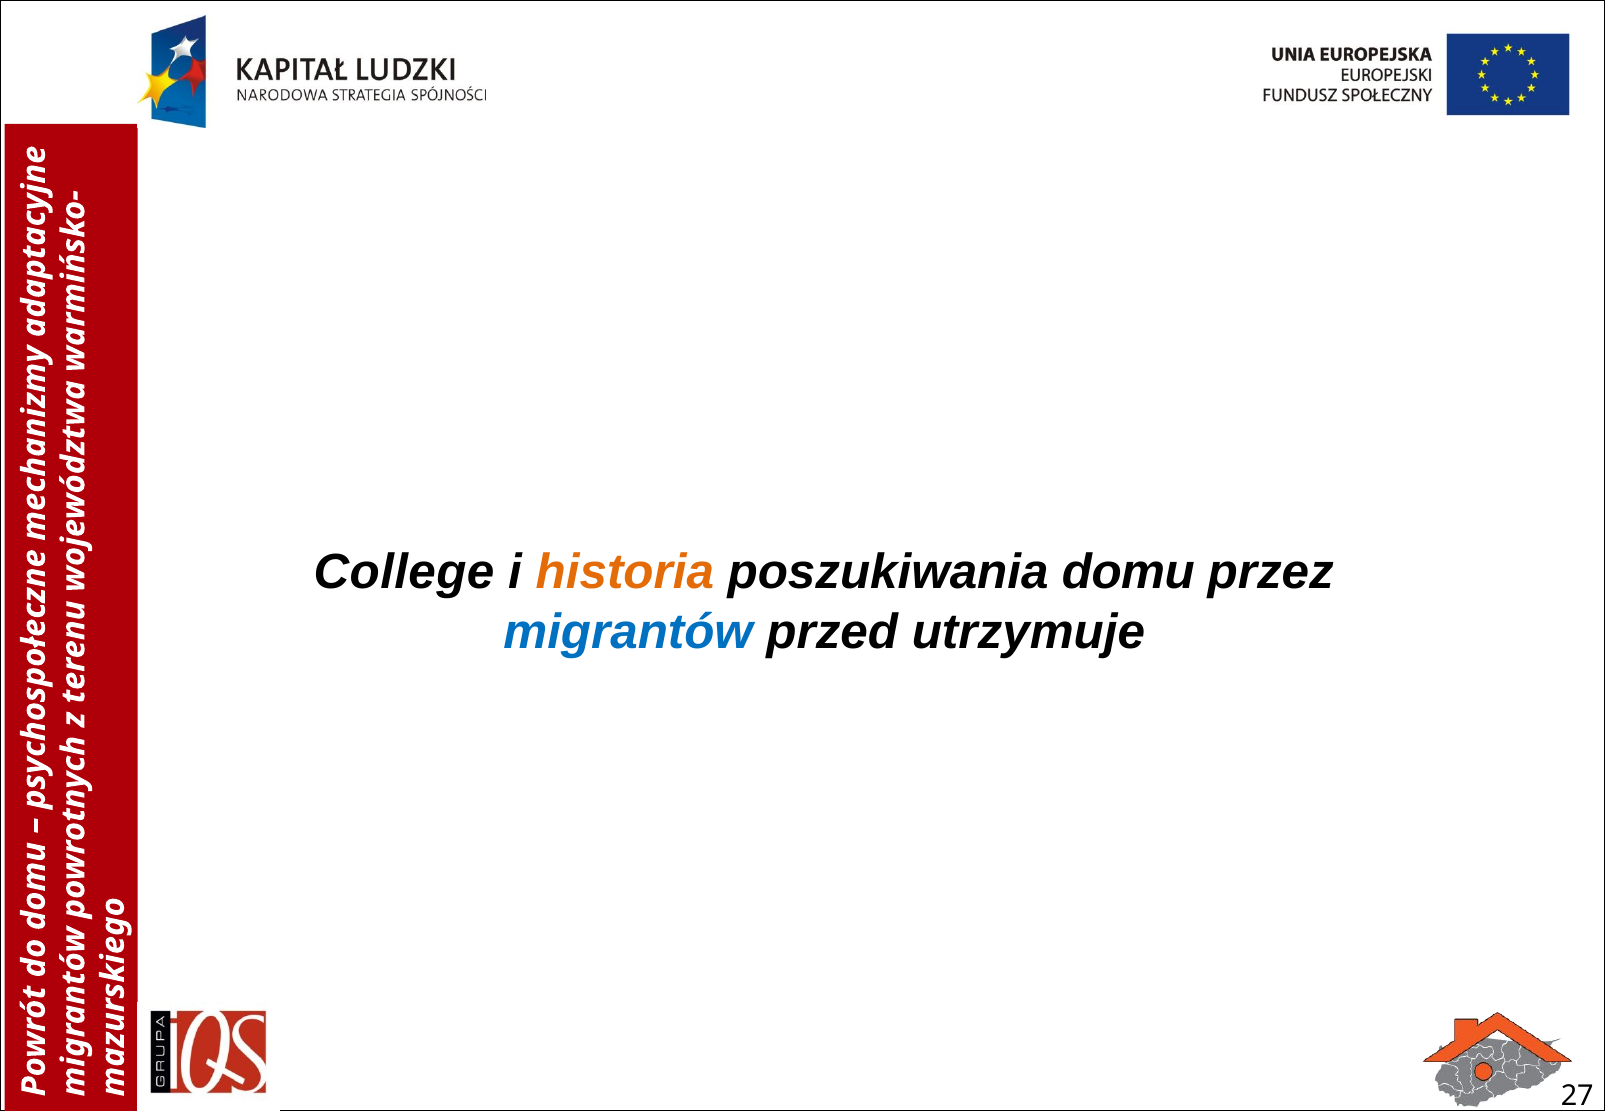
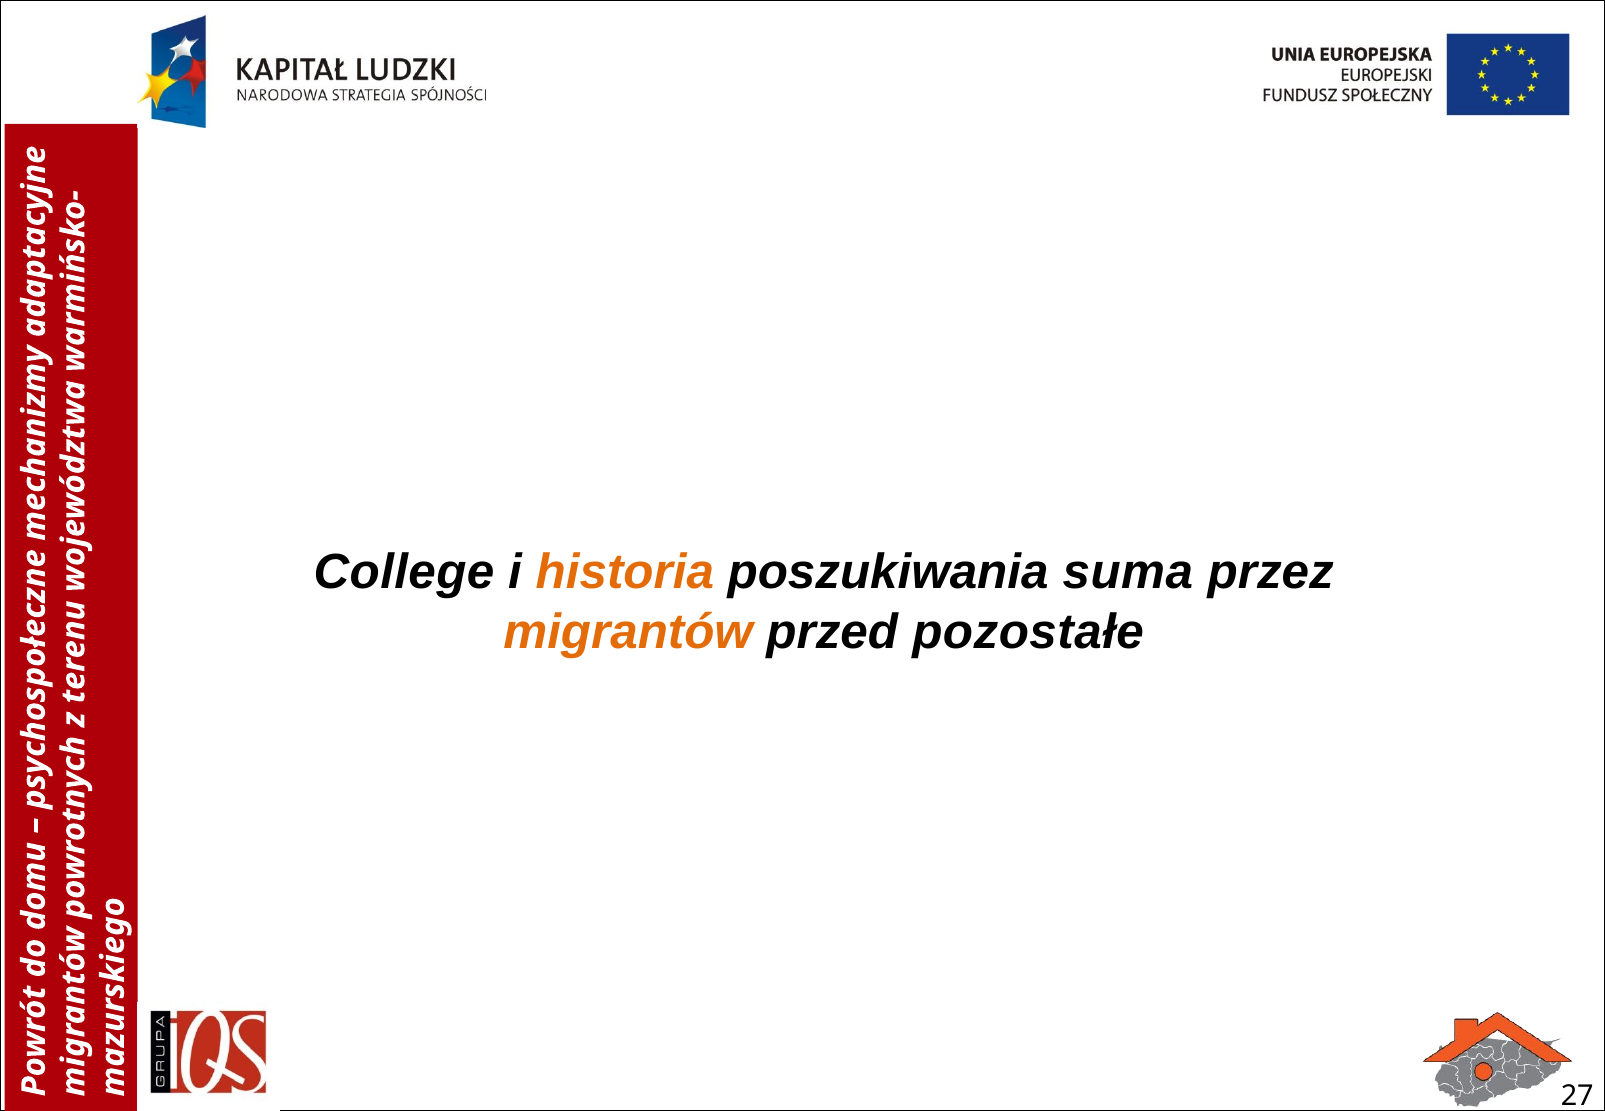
domu: domu -> suma
migrantów colour: blue -> orange
utrzymuje: utrzymuje -> pozostałe
